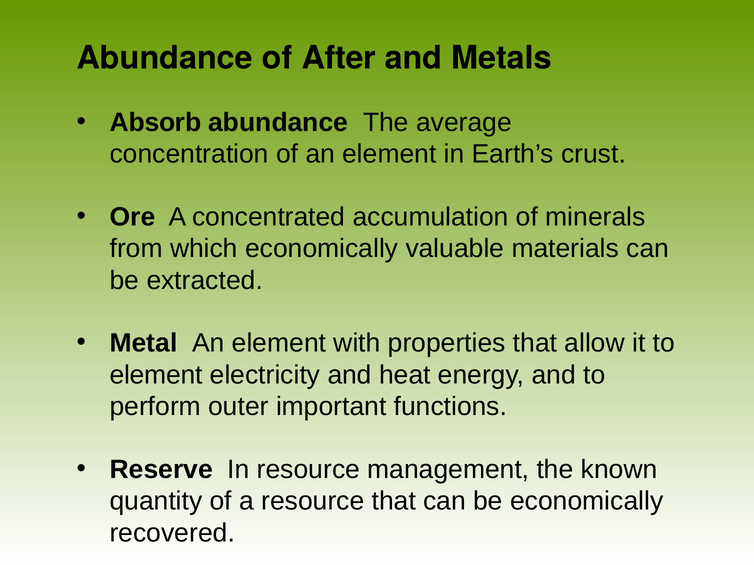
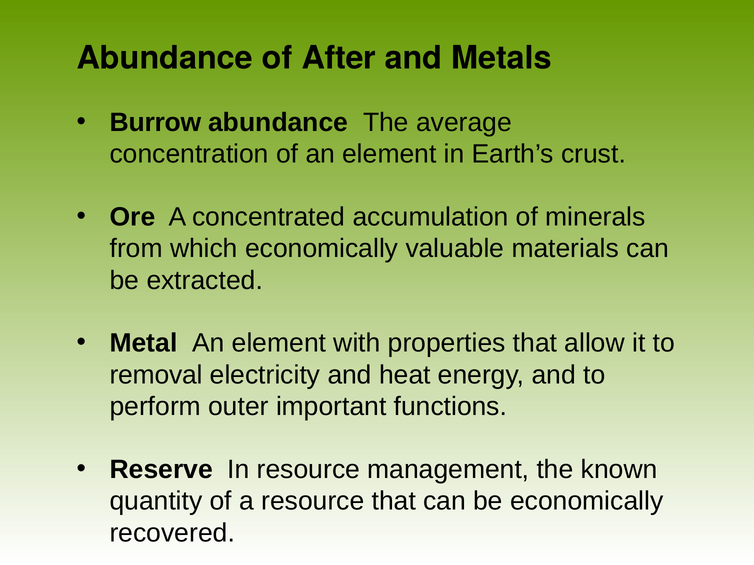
Absorb: Absorb -> Burrow
element at (156, 375): element -> removal
